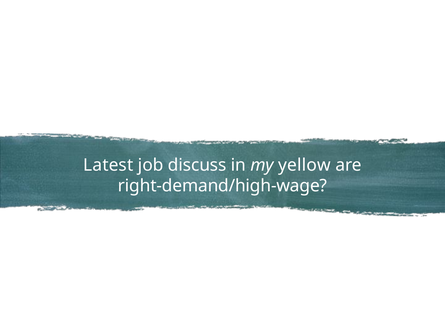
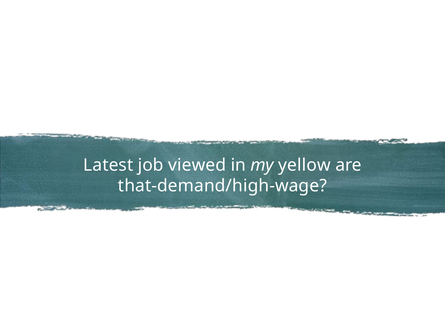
discuss: discuss -> viewed
right-demand/high-wage: right-demand/high-wage -> that-demand/high-wage
